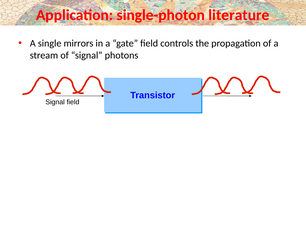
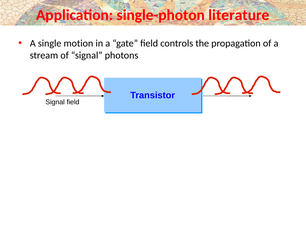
mirrors: mirrors -> motion
